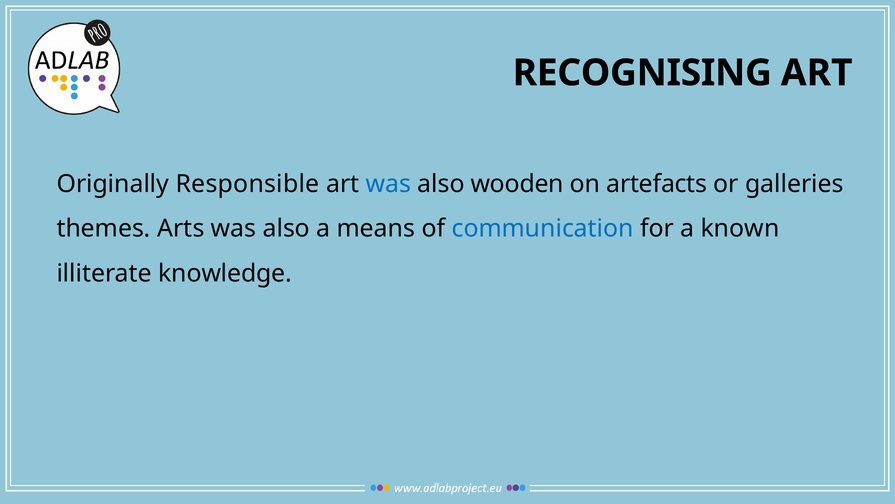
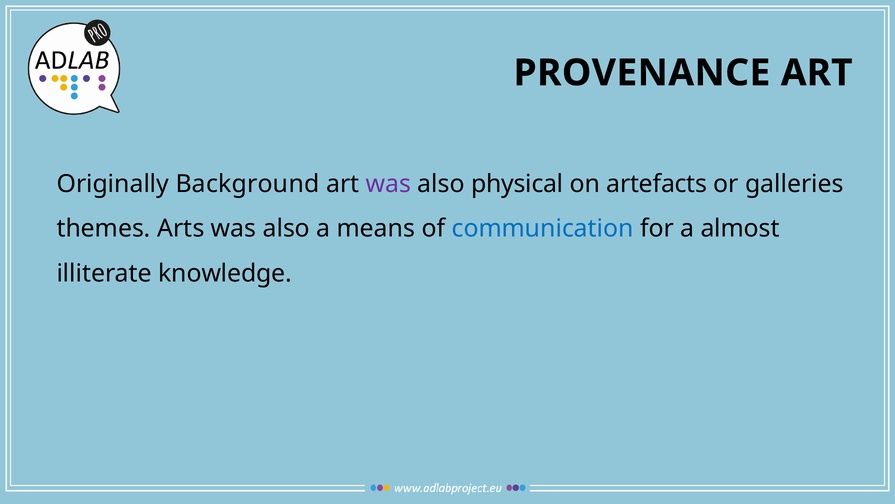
RECOGNISING: RECOGNISING -> PROVENANCE
Responsible: Responsible -> Background
was at (388, 184) colour: blue -> purple
wooden: wooden -> physical
known: known -> almost
